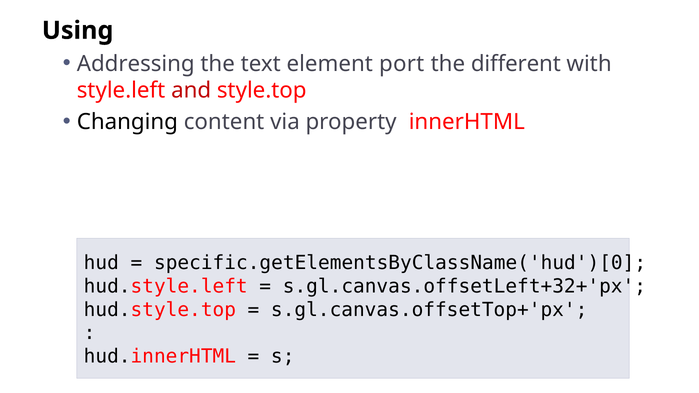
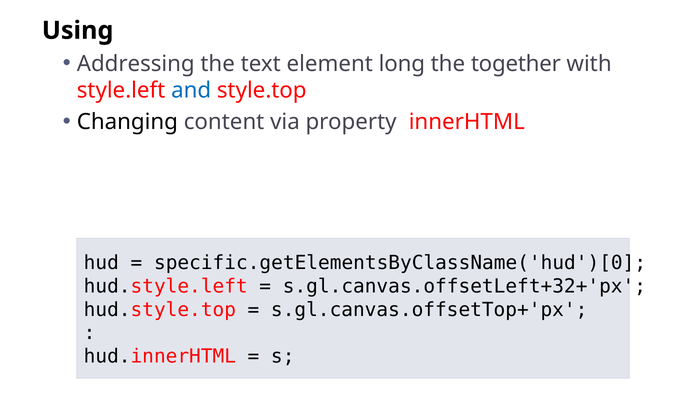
port: port -> long
different: different -> together
and colour: red -> blue
